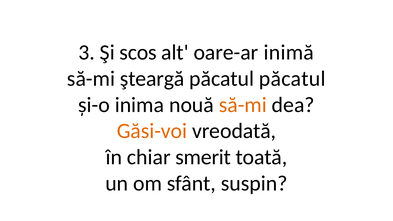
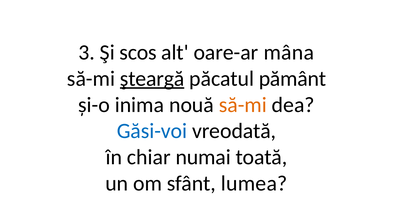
inimă: inimă -> mâna
şteargă underline: none -> present
păcatul păcatul: păcatul -> pământ
Găsi-voi colour: orange -> blue
smerit: smerit -> numai
suspin: suspin -> lumea
